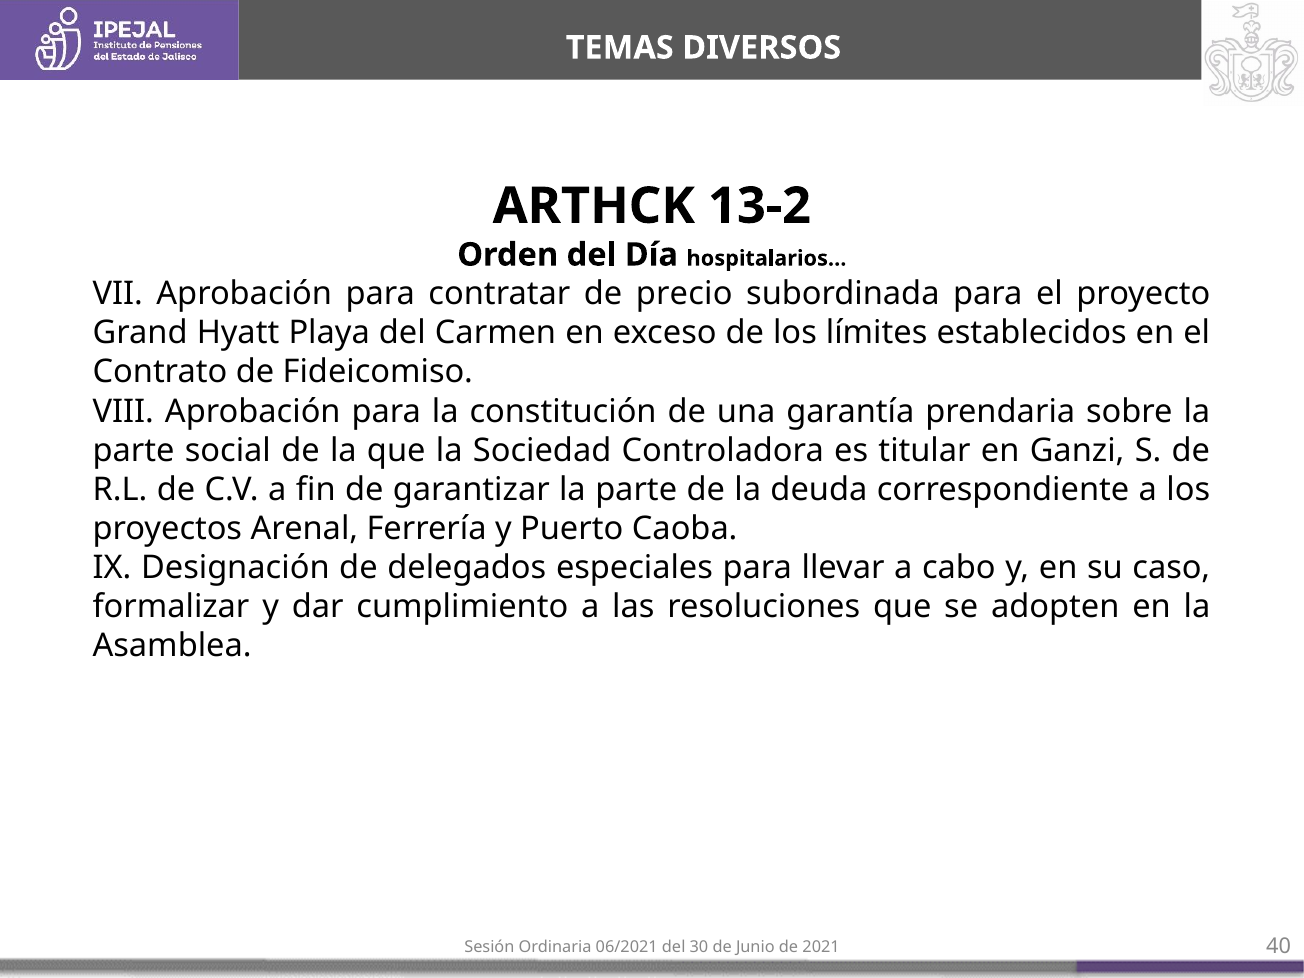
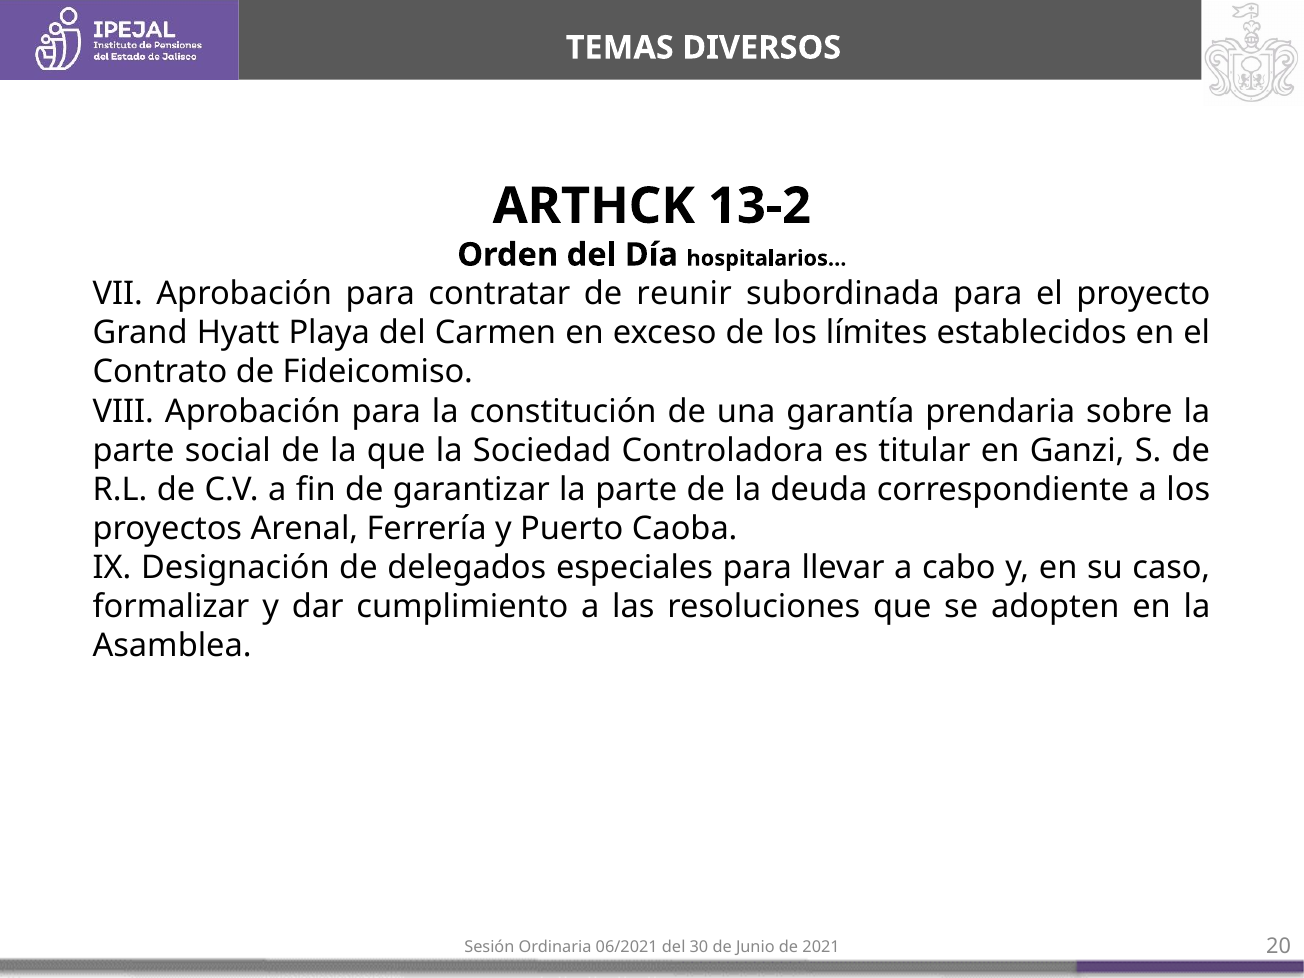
precio: precio -> reunir
40: 40 -> 20
